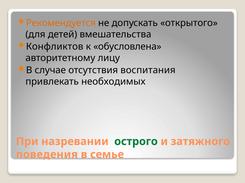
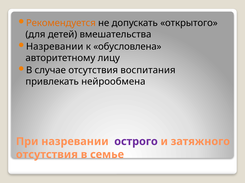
Конфликтов at (55, 47): Конфликтов -> Назревании
необходимых: необходимых -> нейрообмена
острого colour: green -> purple
поведения at (47, 155): поведения -> отсутствия
